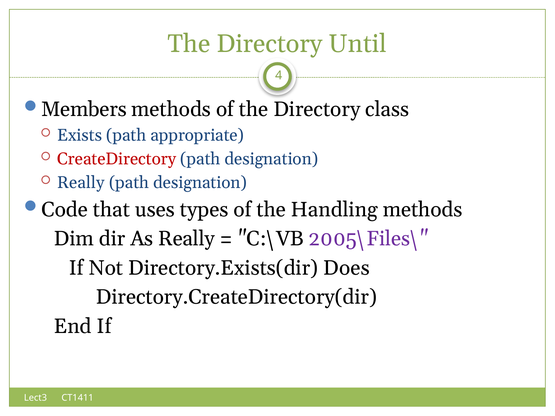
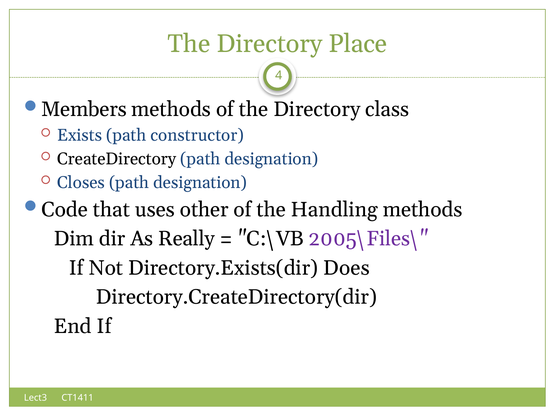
Until: Until -> Place
appropriate: appropriate -> constructor
CreateDirectory colour: red -> black
Really at (81, 183): Really -> Closes
types: types -> other
